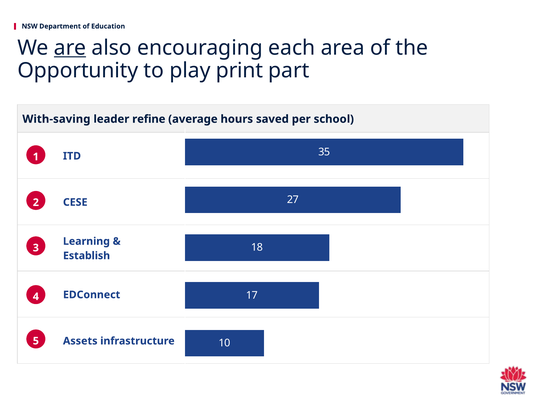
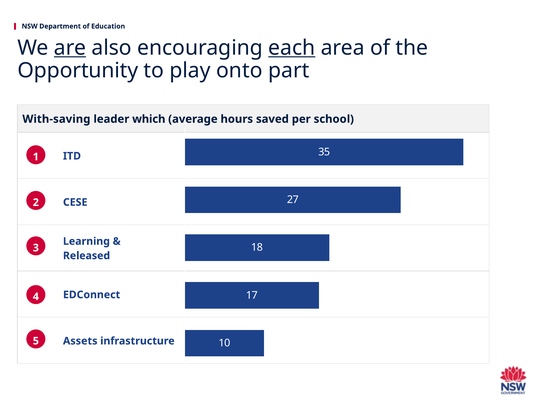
each underline: none -> present
print: print -> onto
refine: refine -> which
Establish: Establish -> Released
